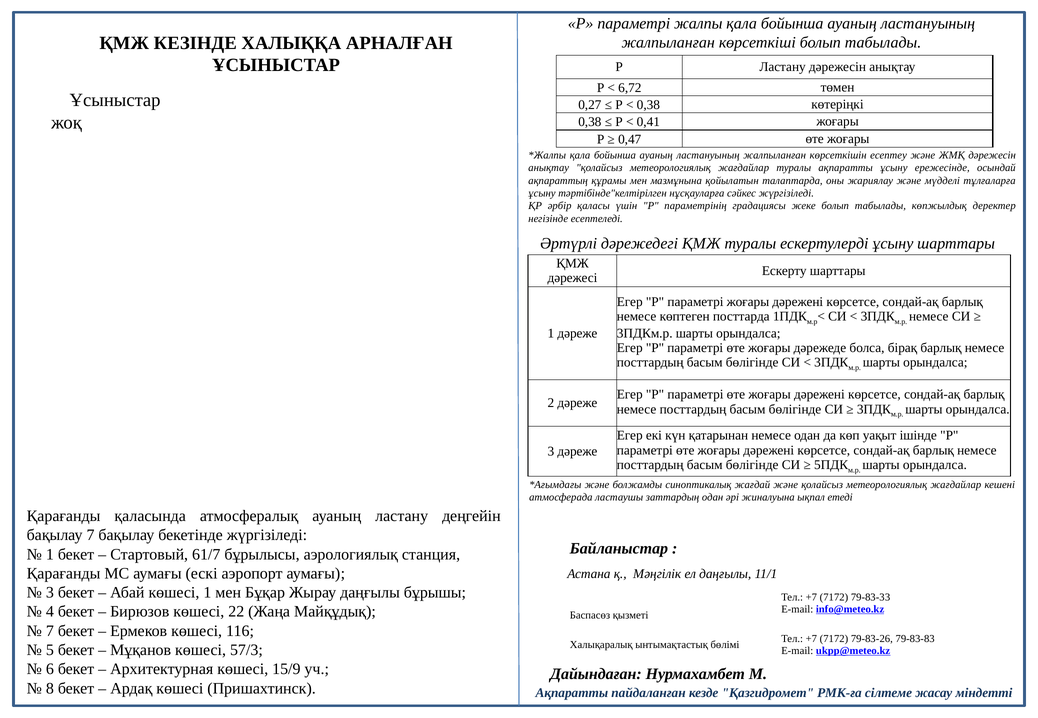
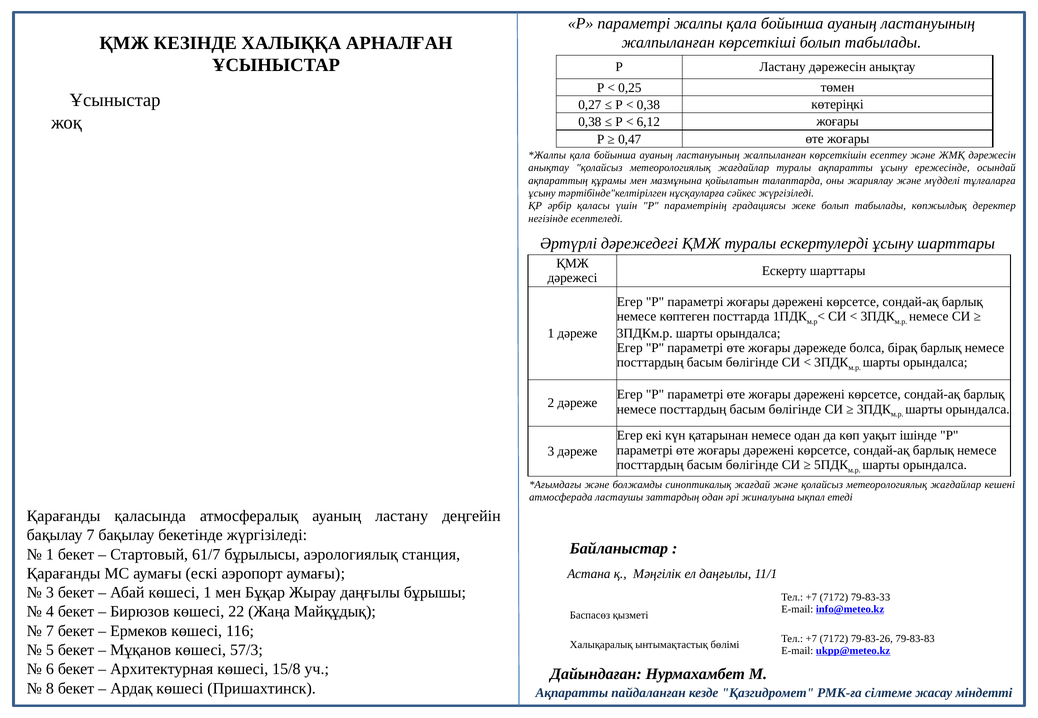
6,72: 6,72 -> 0,25
0,41: 0,41 -> 6,12
15/9: 15/9 -> 15/8
